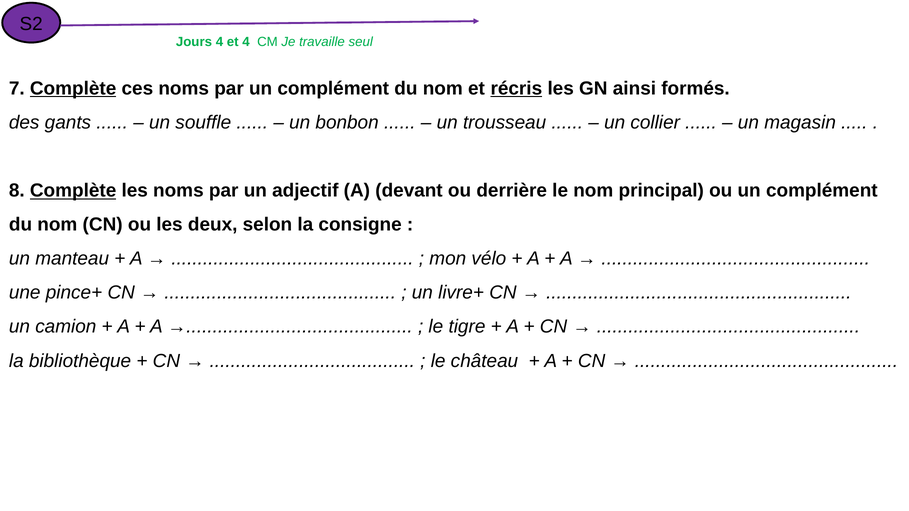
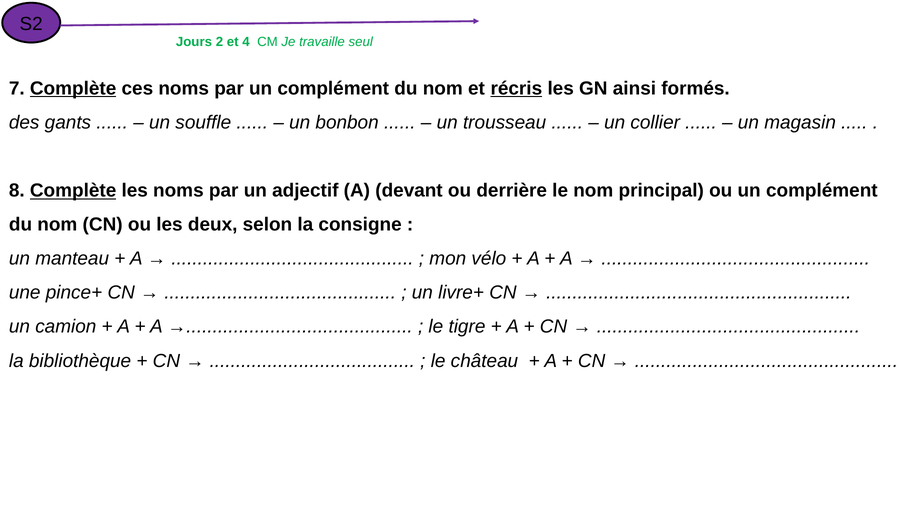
Jours 4: 4 -> 2
